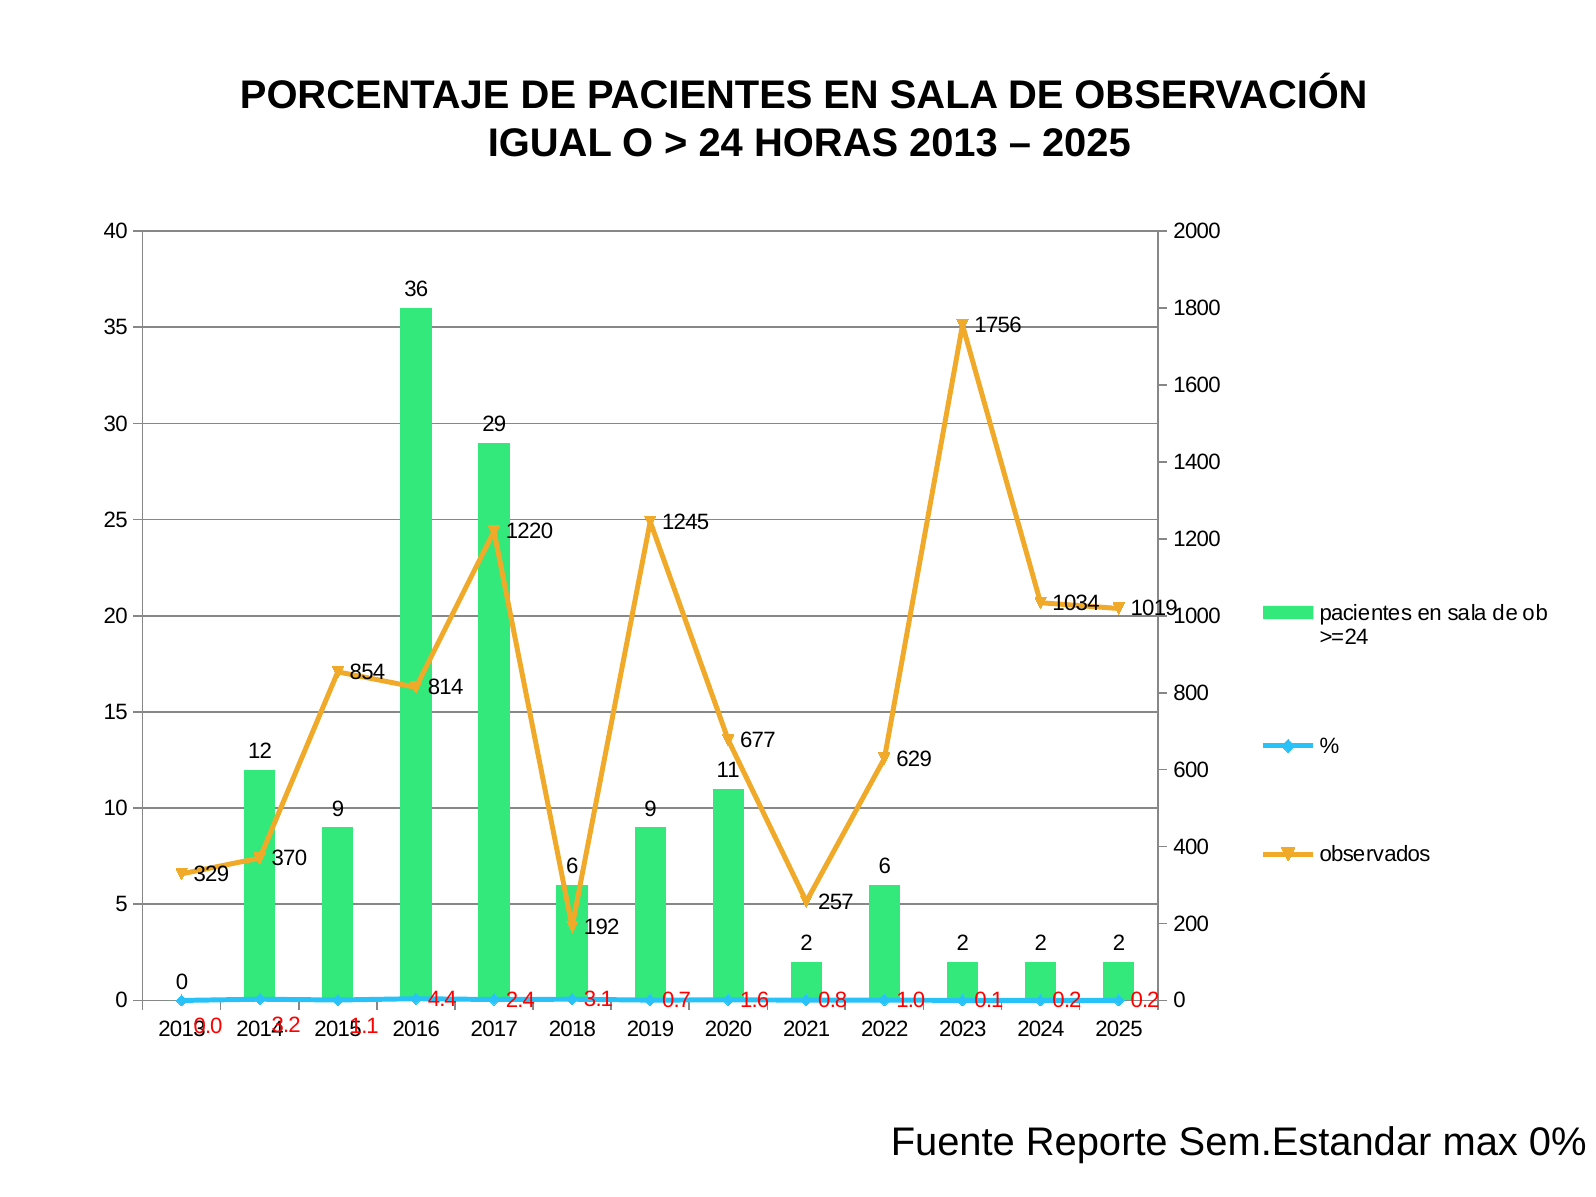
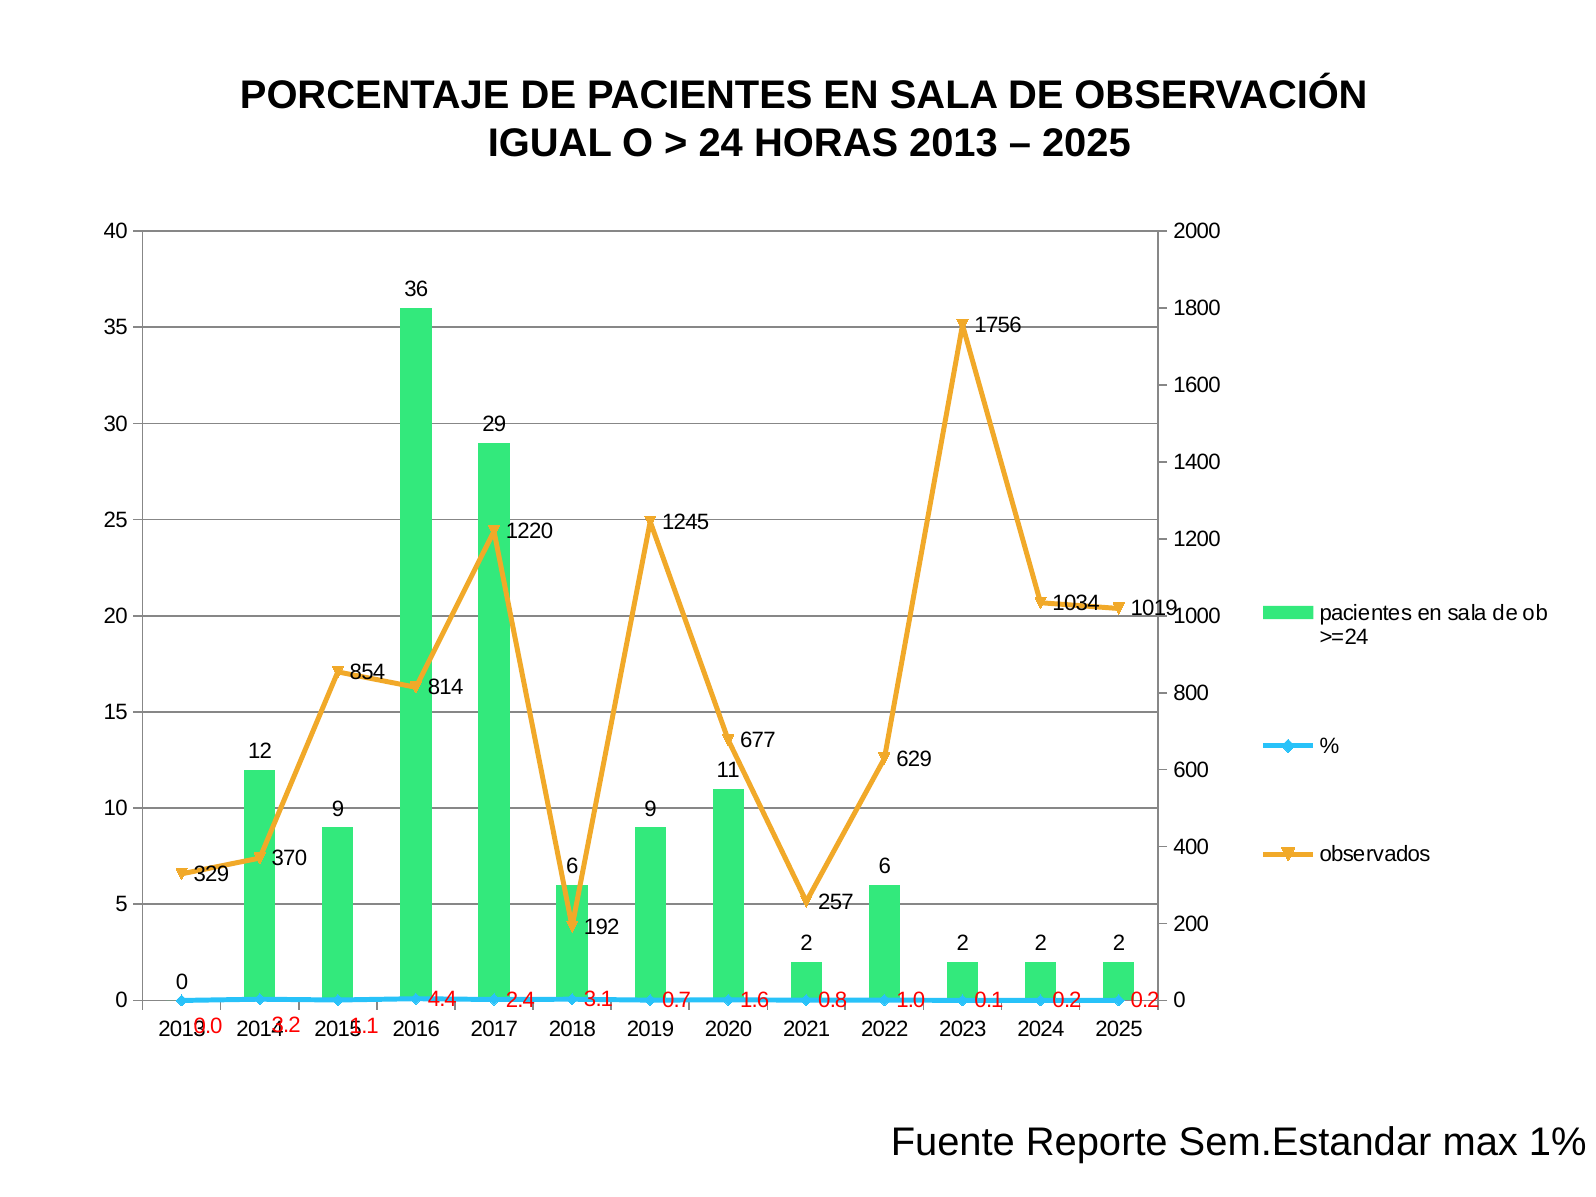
0%: 0% -> 1%
